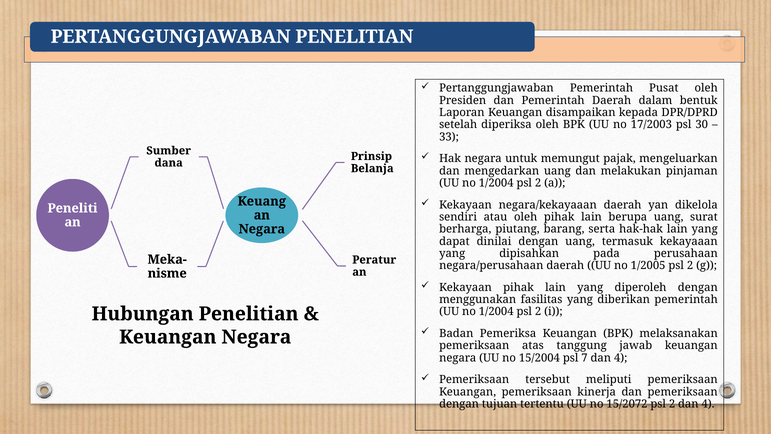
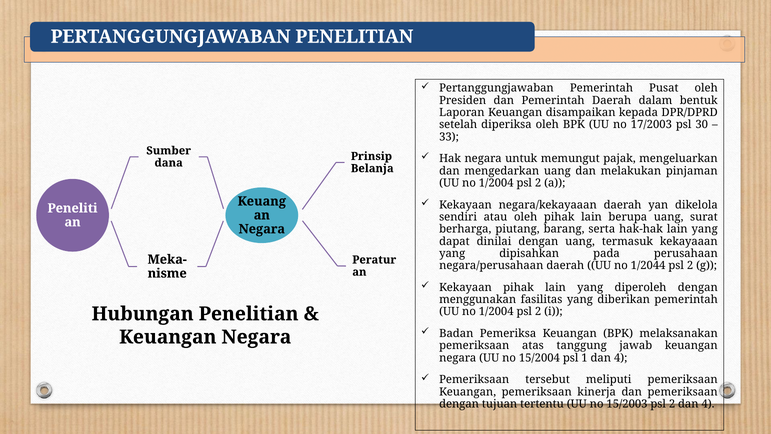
1/2005: 1/2005 -> 1/2044
7: 7 -> 1
15/2072: 15/2072 -> 15/2003
